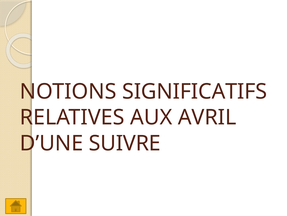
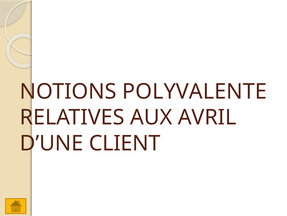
SIGNIFICATIFS: SIGNIFICATIFS -> POLYVALENTE
SUIVRE: SUIVRE -> CLIENT
